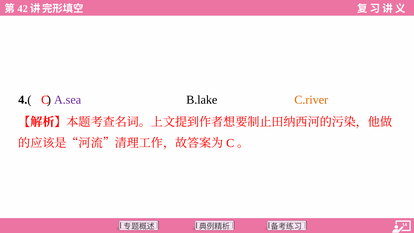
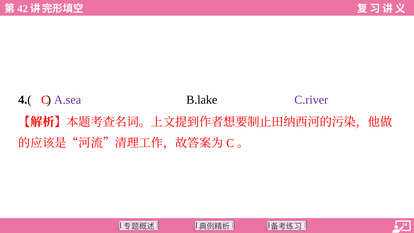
C.river colour: orange -> purple
